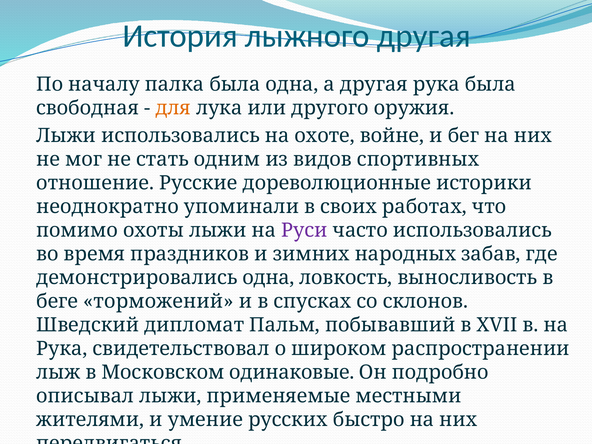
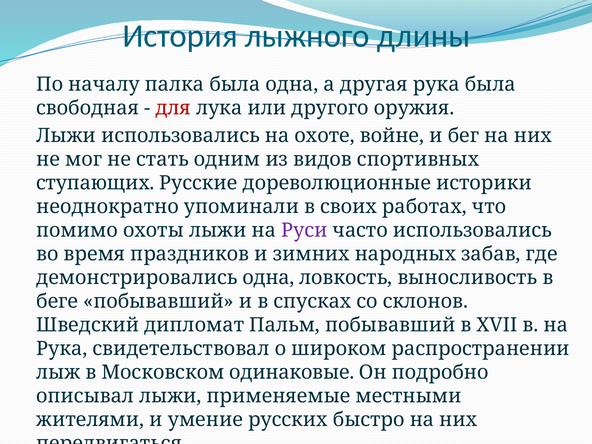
лыжного другая: другая -> длины
для colour: orange -> red
отношение: отношение -> ступающих
беге торможений: торможений -> побывавший
